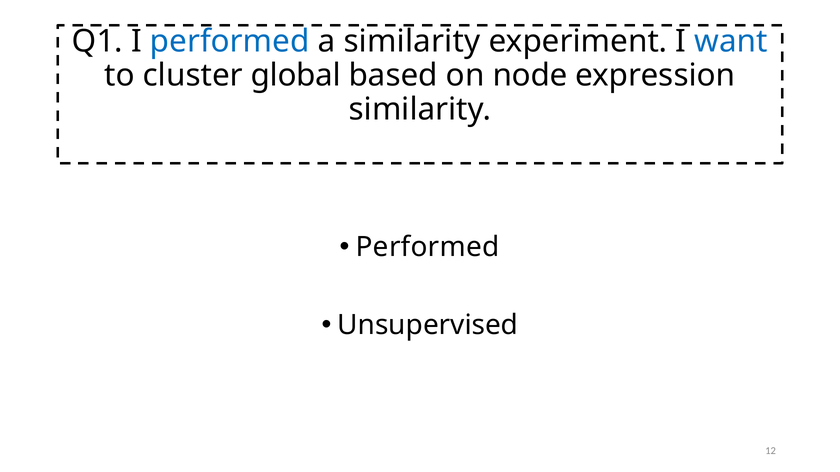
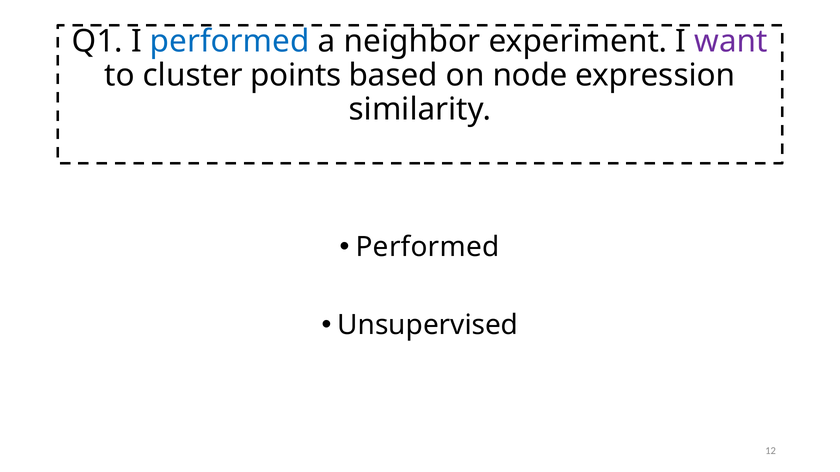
a similarity: similarity -> neighbor
want colour: blue -> purple
global: global -> points
